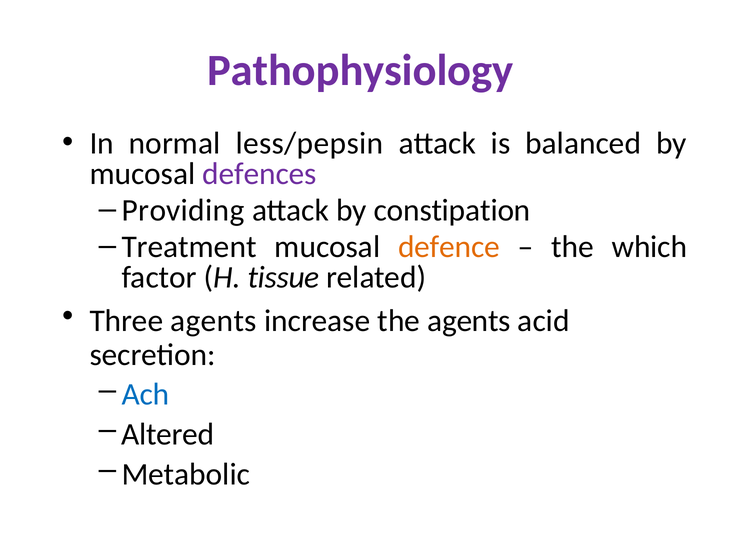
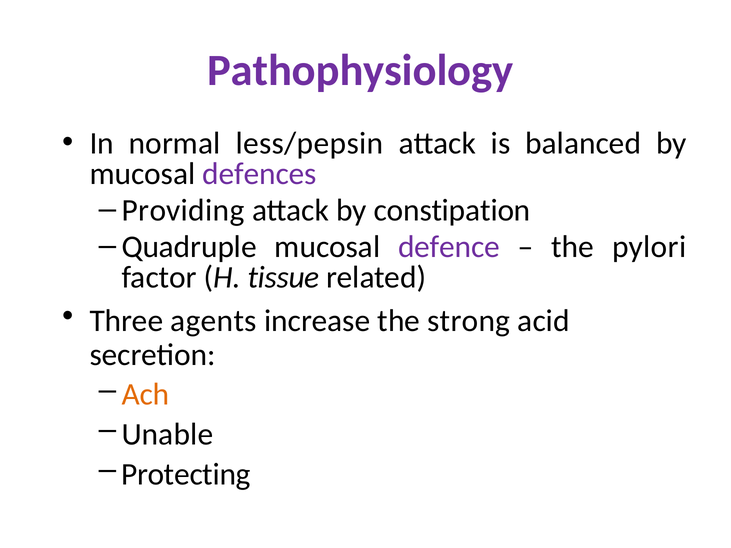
Treatment: Treatment -> Quadruple
defence colour: orange -> purple
which: which -> pylori
the agents: agents -> strong
Ach colour: blue -> orange
Altered: Altered -> Unable
Metabolic: Metabolic -> Protecting
